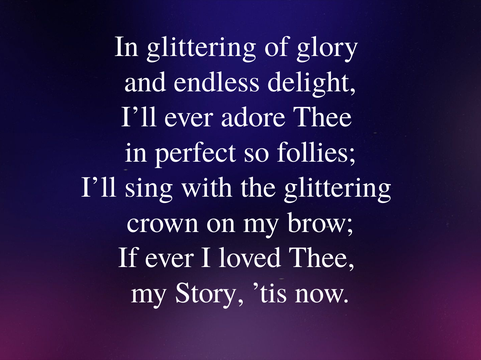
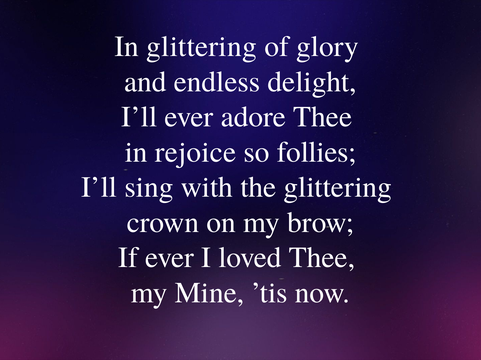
perfect: perfect -> rejoice
Story: Story -> Mine
